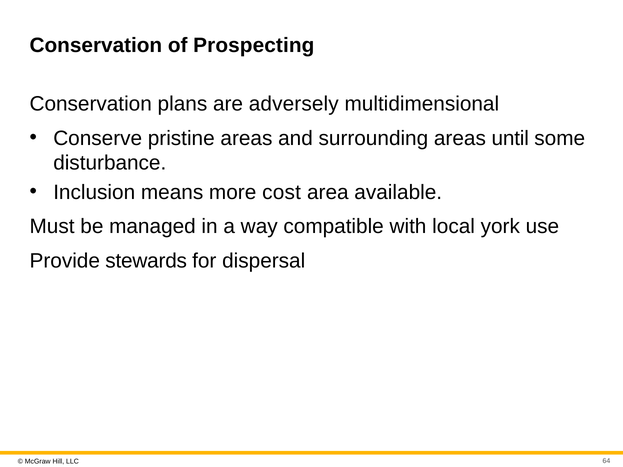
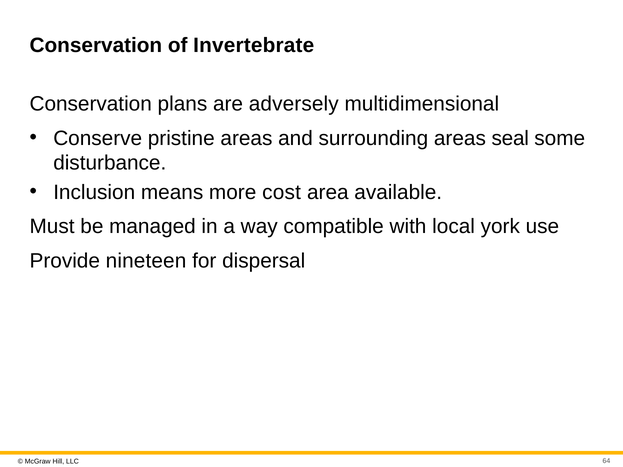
Prospecting: Prospecting -> Invertebrate
until: until -> seal
stewards: stewards -> nineteen
